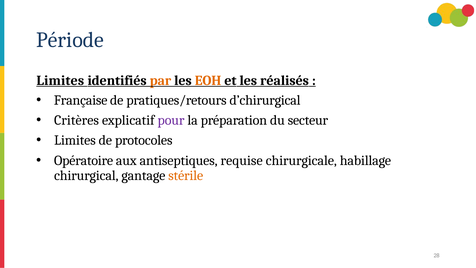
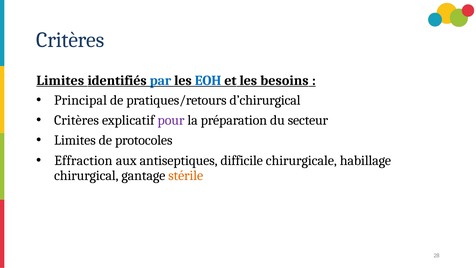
Période at (70, 40): Période -> Critères
par colour: orange -> blue
EOH colour: orange -> blue
réalisés: réalisés -> besoins
Française: Française -> Principal
Opératoire: Opératoire -> Effraction
requise: requise -> difficile
